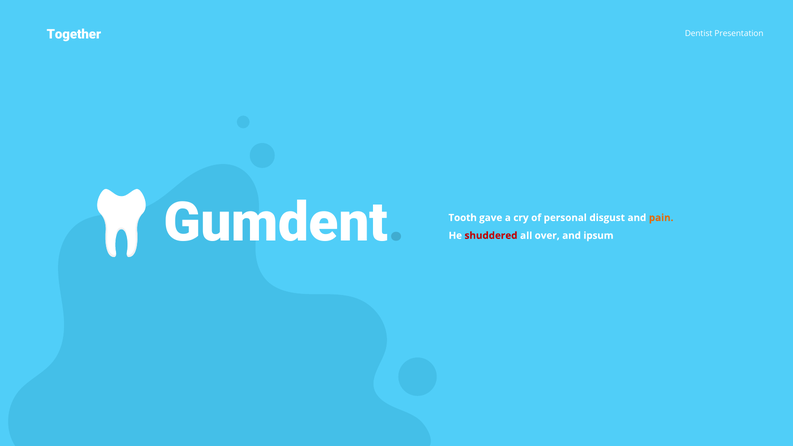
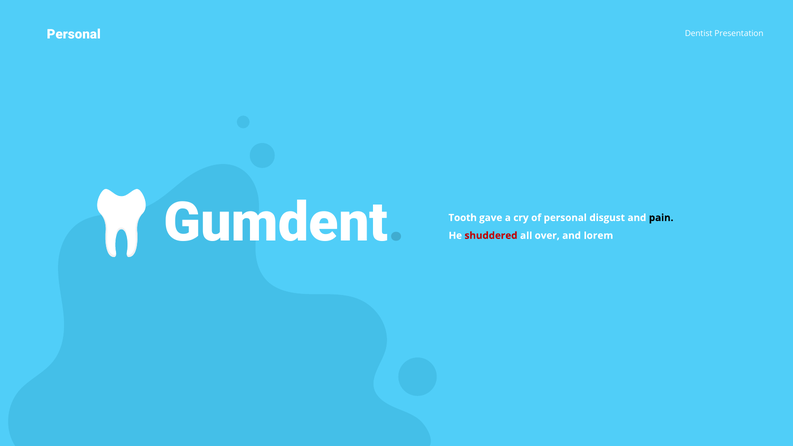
Together at (74, 34): Together -> Personal
pain colour: orange -> black
ipsum: ipsum -> lorem
